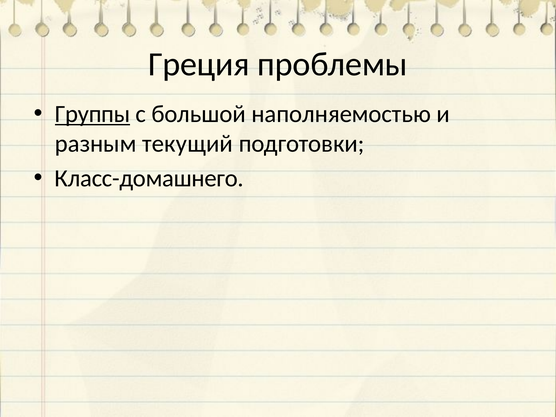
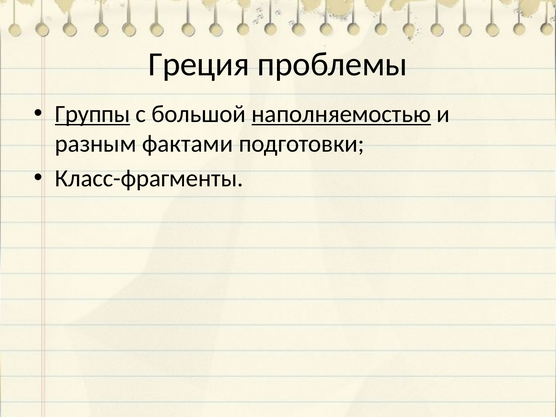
наполняемостью underline: none -> present
текущий: текущий -> фактами
Класс-домашнего: Класс-домашнего -> Класс-фрагменты
